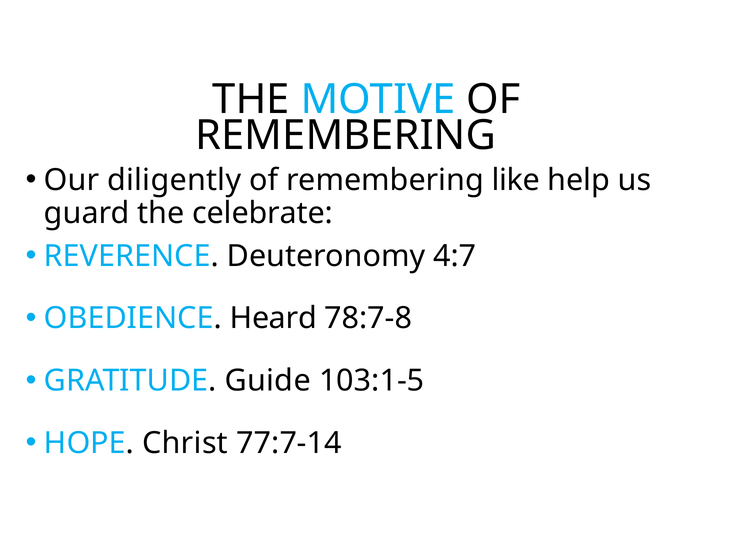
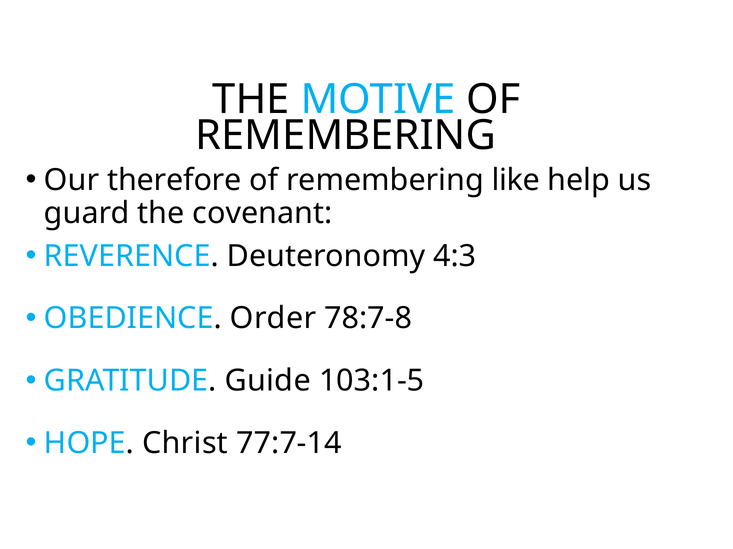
diligently: diligently -> therefore
celebrate: celebrate -> covenant
4:7: 4:7 -> 4:3
Heard: Heard -> Order
